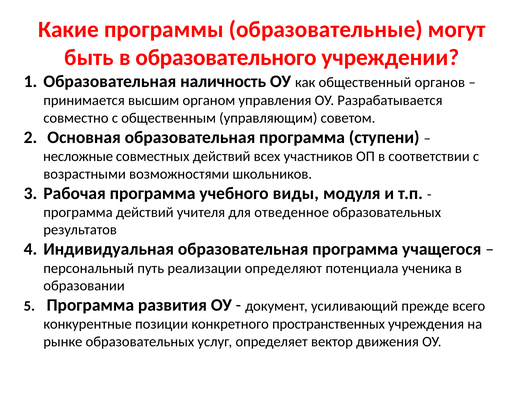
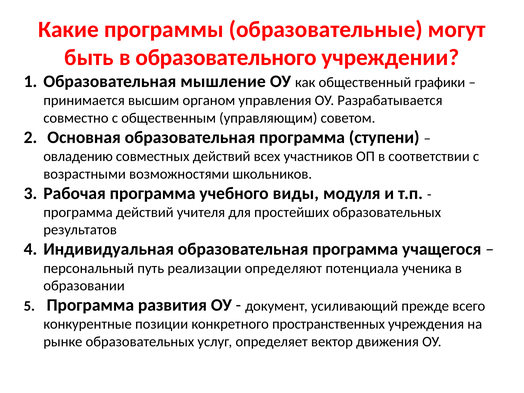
наличность: наличность -> мышление
органов: органов -> графики
несложные: несложные -> овладению
отведенное: отведенное -> простейших
